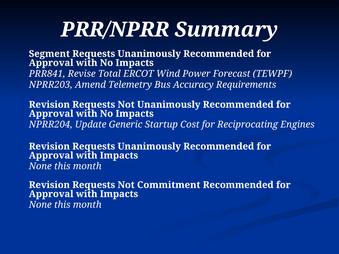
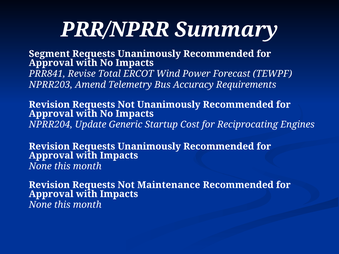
Commitment: Commitment -> Maintenance
